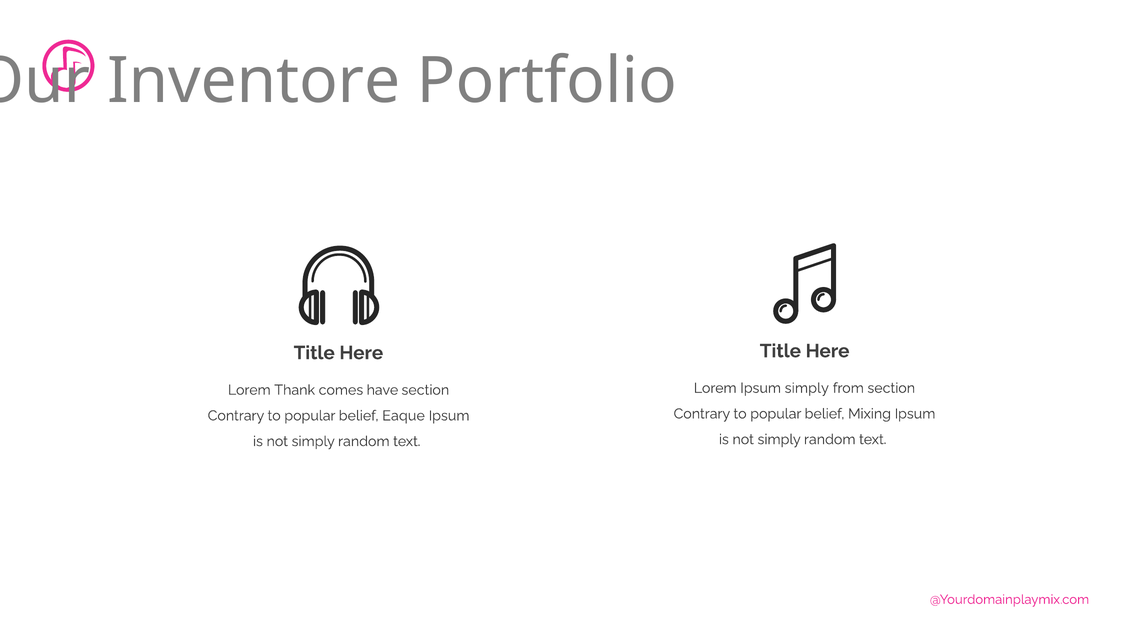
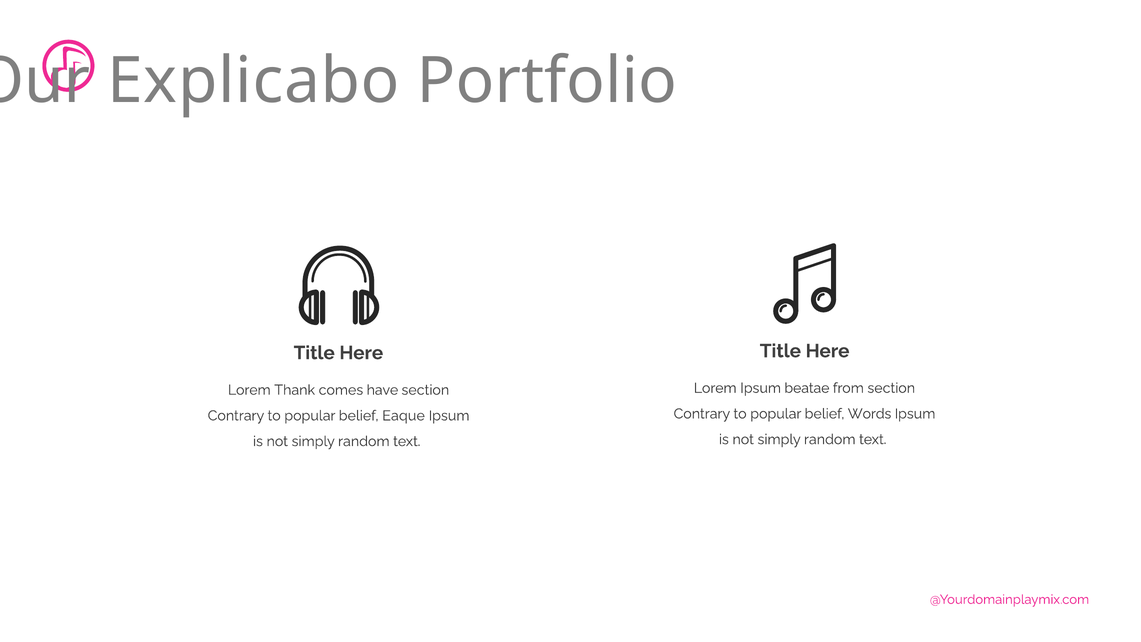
Inventore: Inventore -> Explicabo
Ipsum simply: simply -> beatae
Mixing: Mixing -> Words
